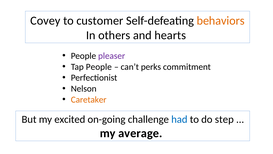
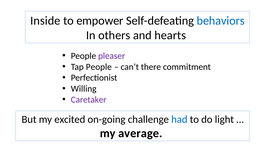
Covey: Covey -> Inside
customer: customer -> empower
behaviors colour: orange -> blue
perks: perks -> there
Nelson: Nelson -> Willing
Caretaker colour: orange -> purple
step: step -> light
